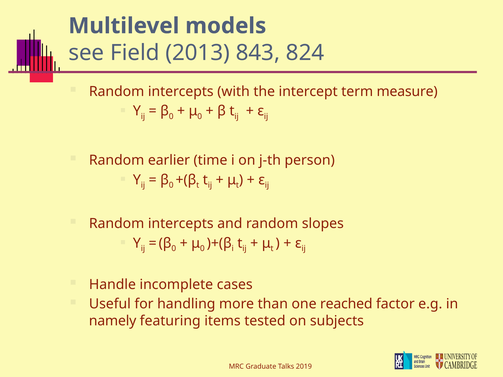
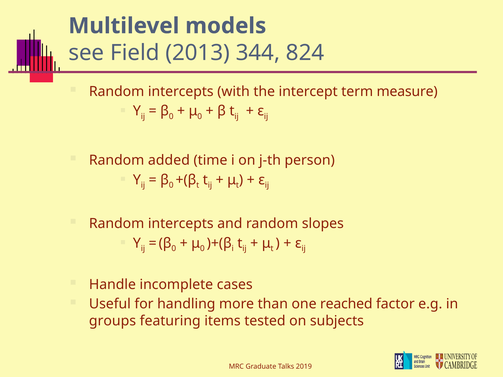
843: 843 -> 344
earlier: earlier -> added
namely: namely -> groups
